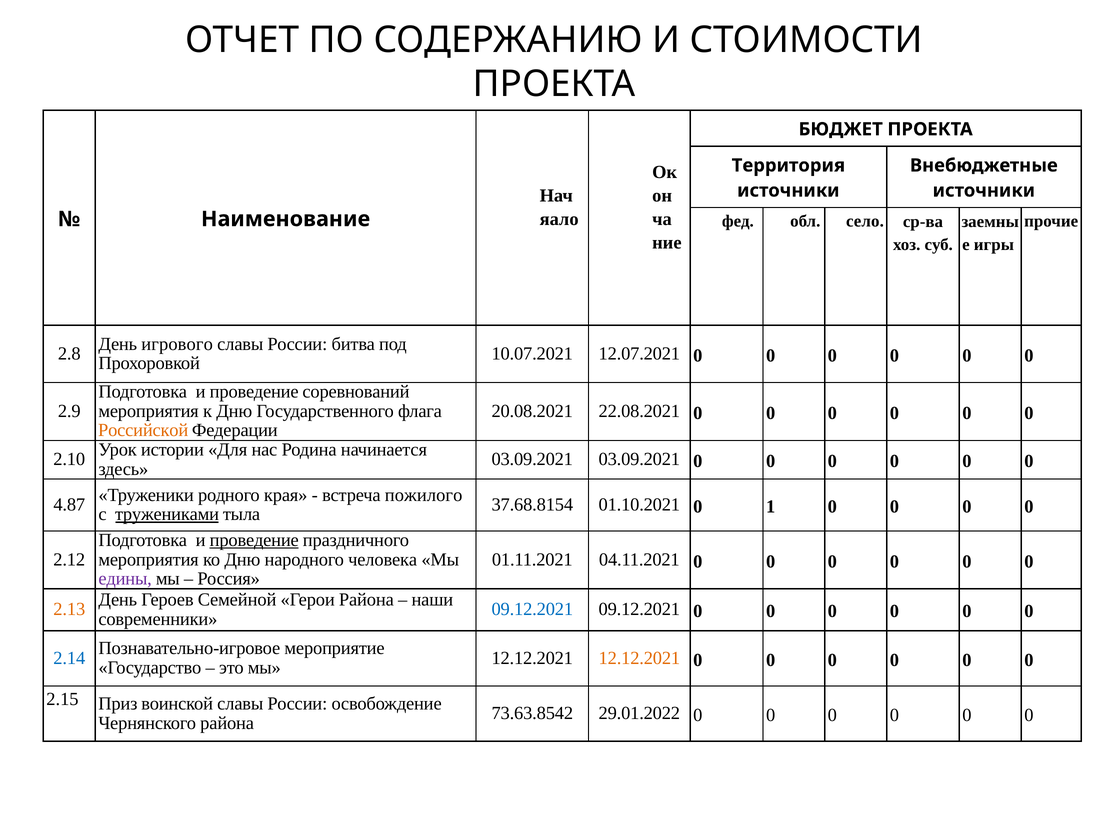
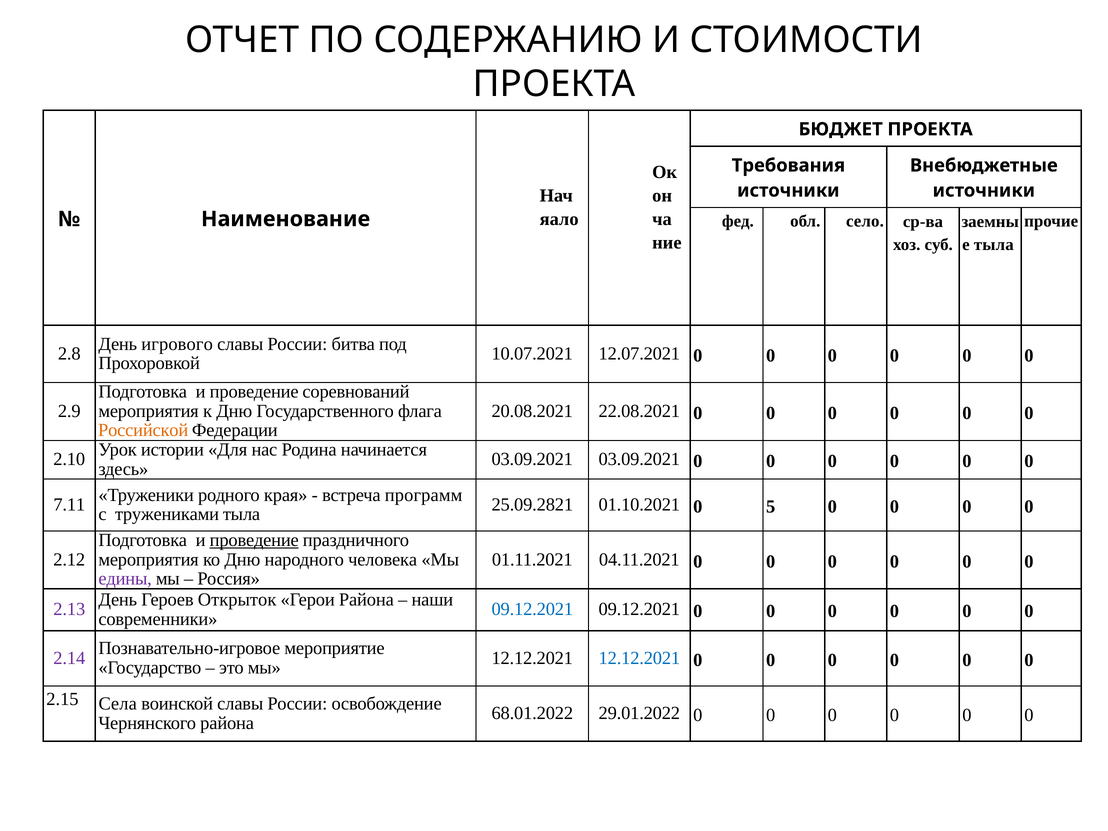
Территория: Территория -> Требования
игры at (994, 245): игры -> тыла
пожилого: пожилого -> программ
4.87: 4.87 -> 7.11
37.68.8154: 37.68.8154 -> 25.09.2821
1: 1 -> 5
тружениками underline: present -> none
Семейной: Семейной -> Открыток
2.13 colour: orange -> purple
2.14 colour: blue -> purple
12.12.2021 at (639, 658) colour: orange -> blue
Приз: Приз -> Села
73.63.8542: 73.63.8542 -> 68.01.2022
